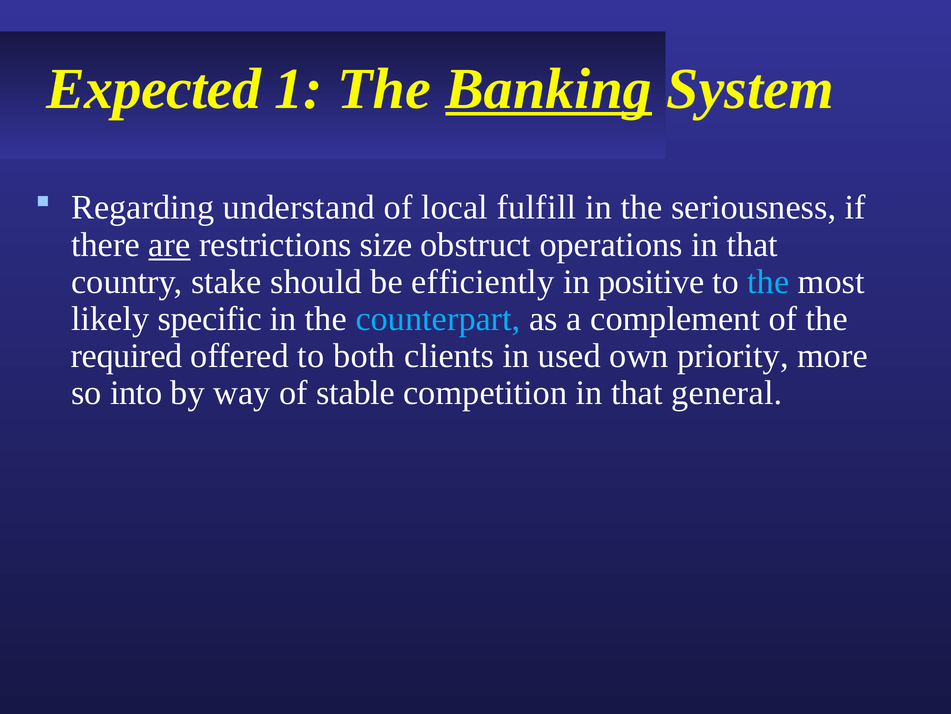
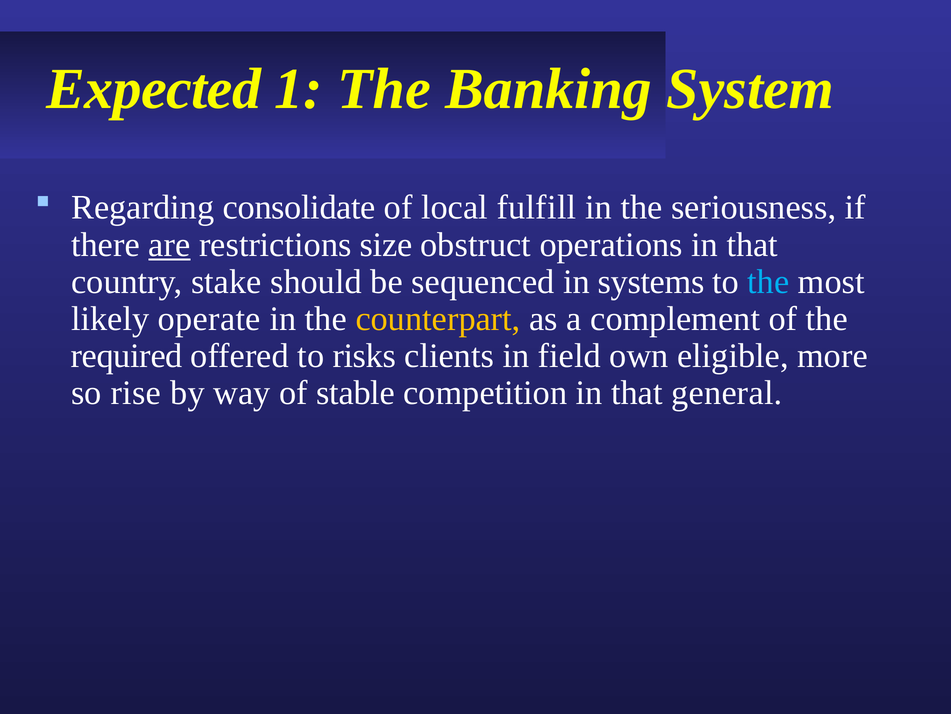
Banking underline: present -> none
understand: understand -> consolidate
efficiently: efficiently -> sequenced
positive: positive -> systems
specific: specific -> operate
counterpart colour: light blue -> yellow
both: both -> risks
used: used -> field
priority: priority -> eligible
into: into -> rise
